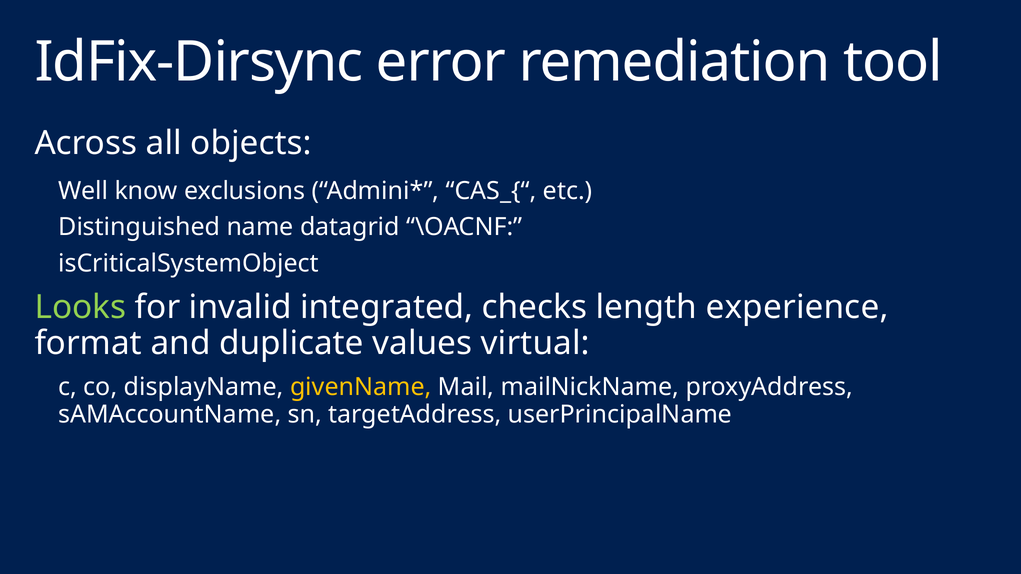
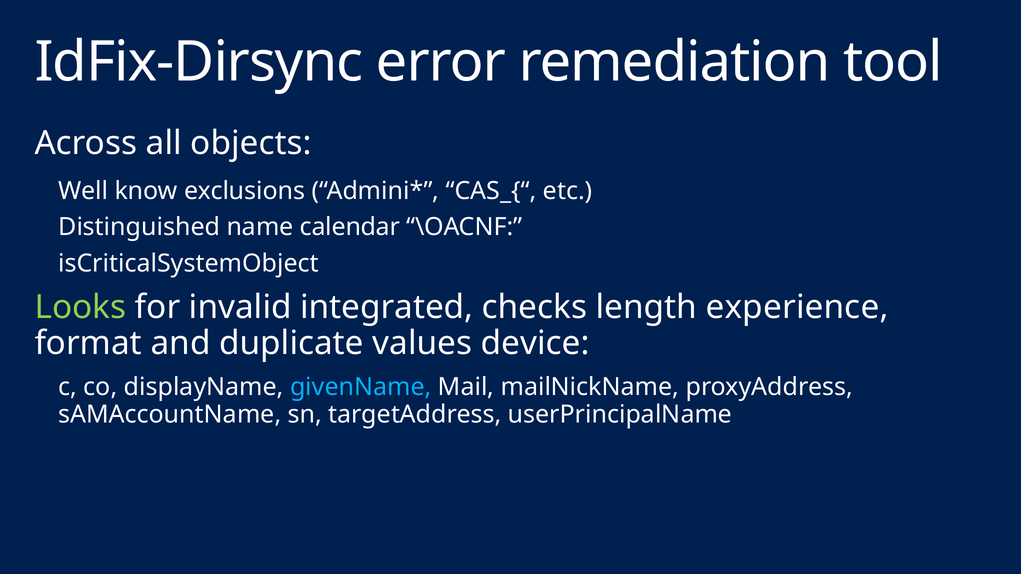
datagrid: datagrid -> calendar
virtual: virtual -> device
givenName colour: yellow -> light blue
